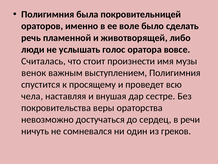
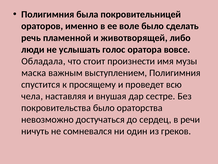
Считалась: Считалась -> Обладала
венок: венок -> маска
покровительства веры: веры -> было
